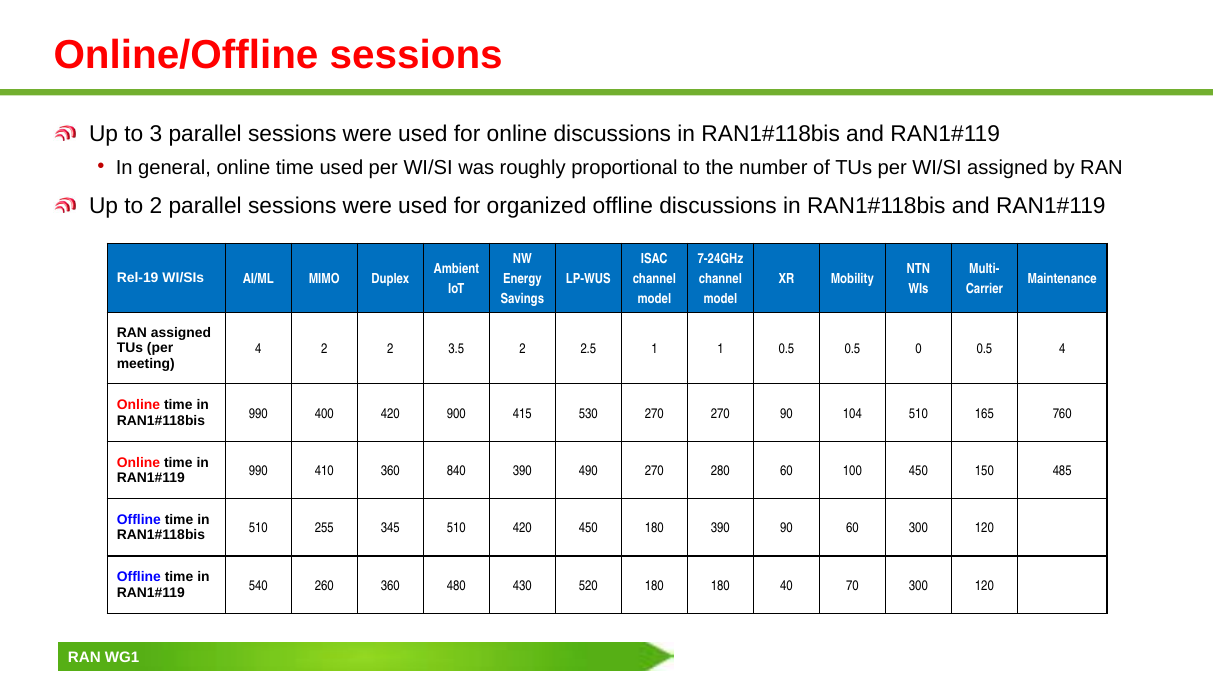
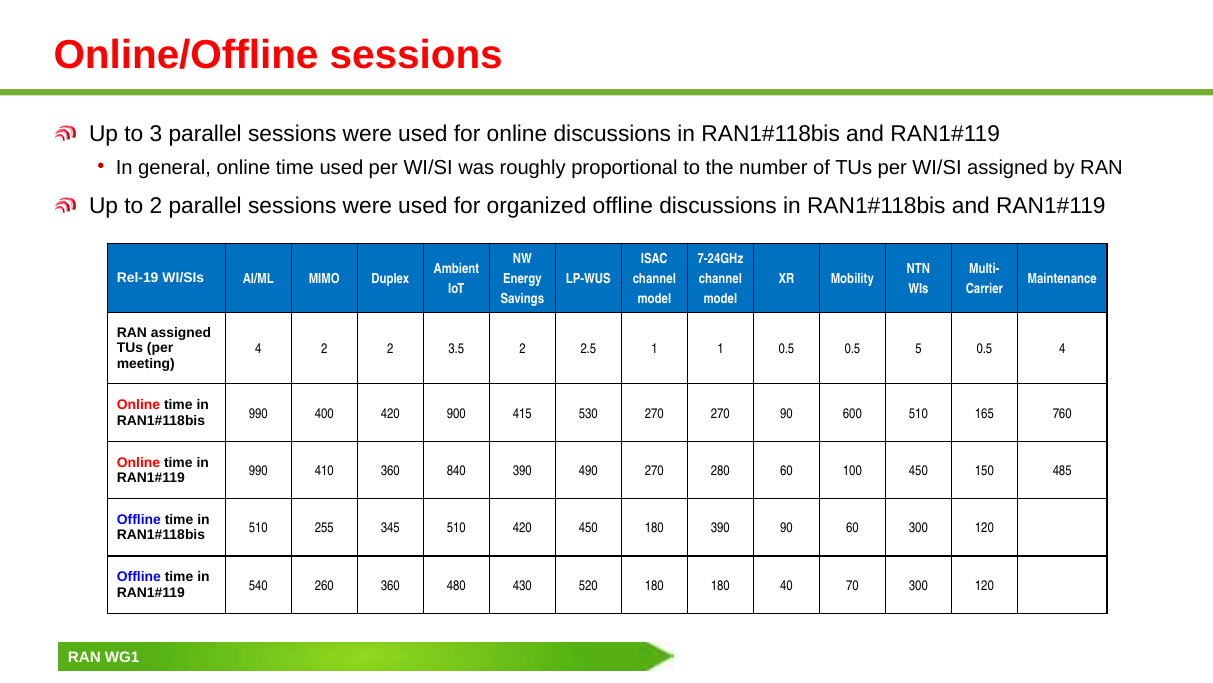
0: 0 -> 5
104: 104 -> 600
